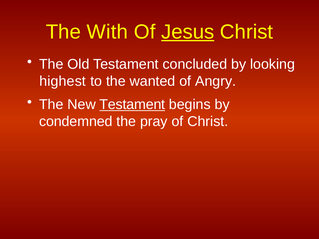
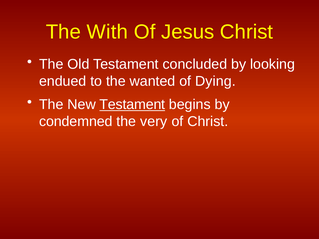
Jesus underline: present -> none
highest: highest -> endued
Angry: Angry -> Dying
pray: pray -> very
